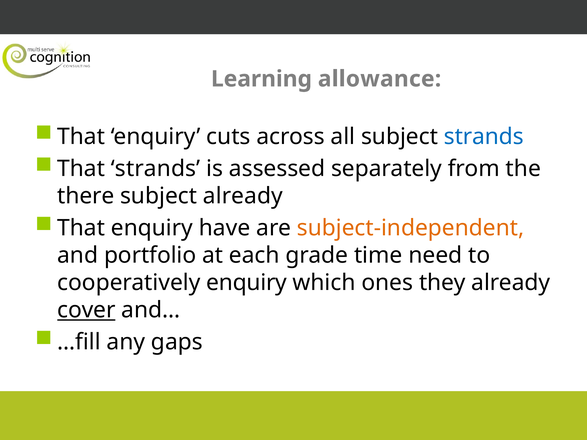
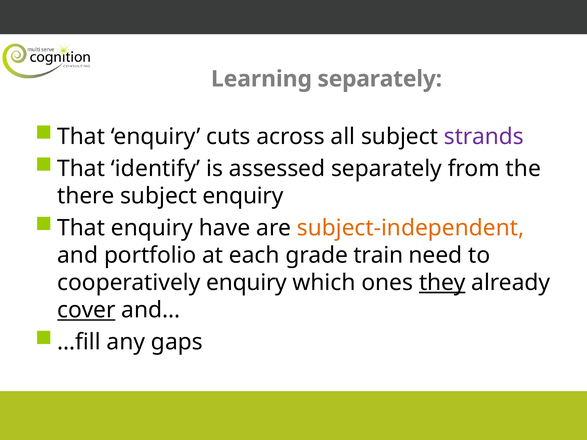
Learning allowance: allowance -> separately
strands at (484, 137) colour: blue -> purple
That strands: strands -> identify
subject already: already -> enquiry
time: time -> train
they underline: none -> present
